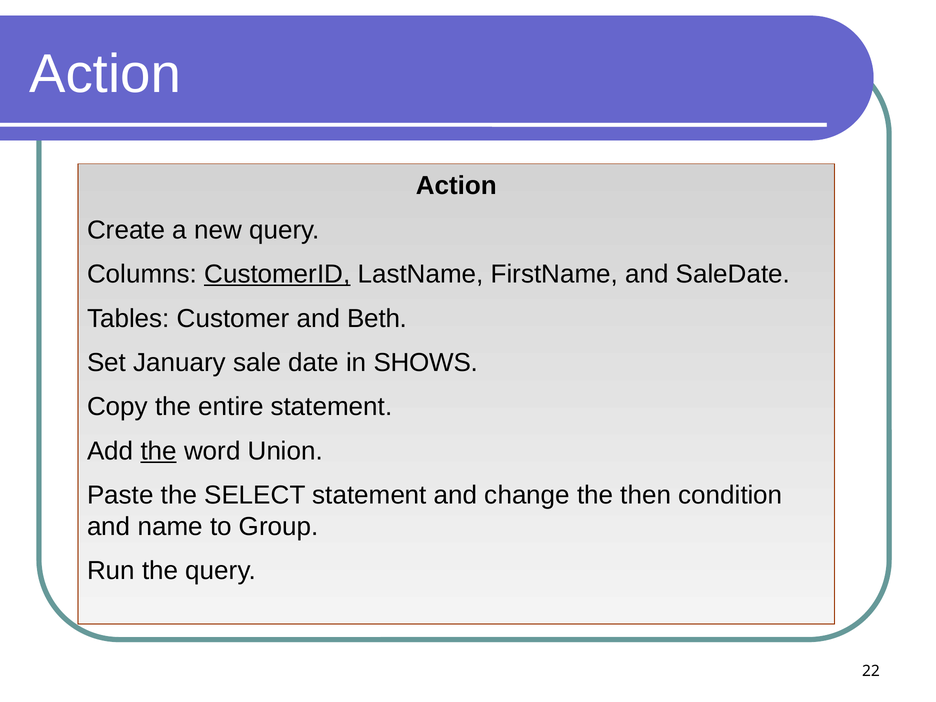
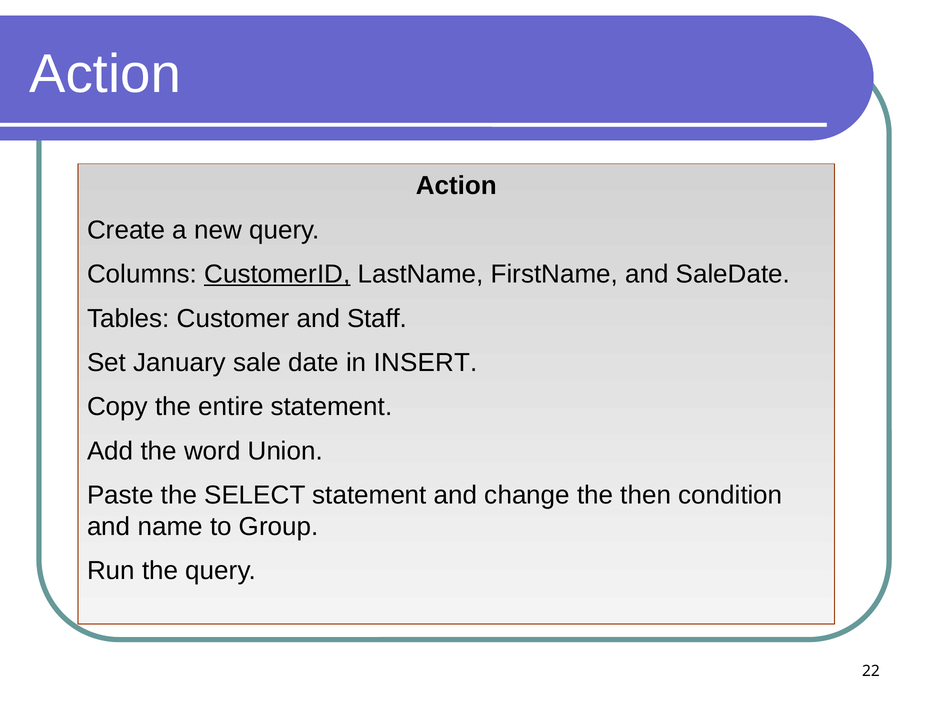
Beth: Beth -> Staff
SHOWS: SHOWS -> INSERT
the at (159, 451) underline: present -> none
